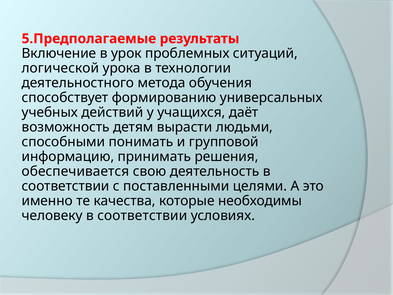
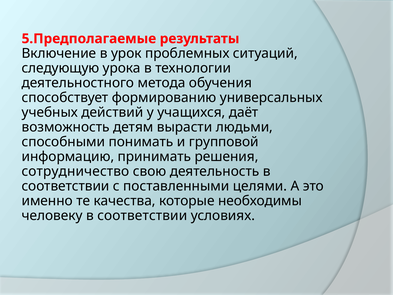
логической: логической -> следующую
обеспечивается: обеспечивается -> сотрудничество
